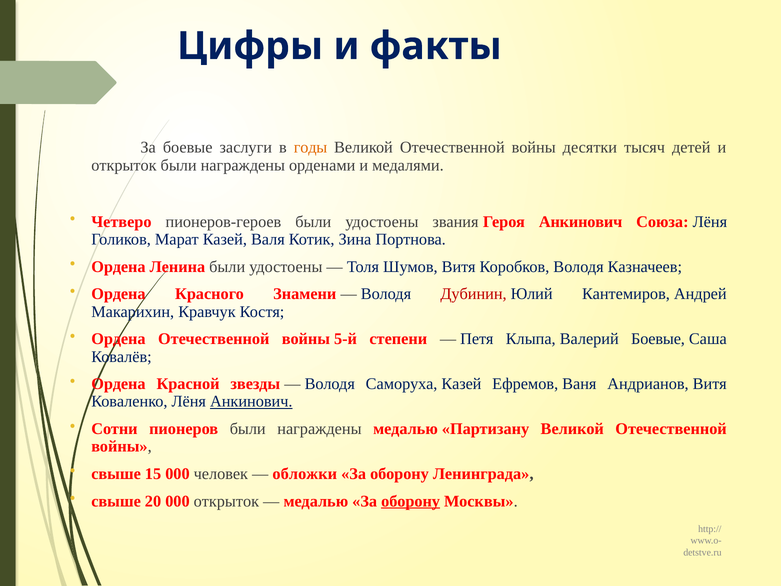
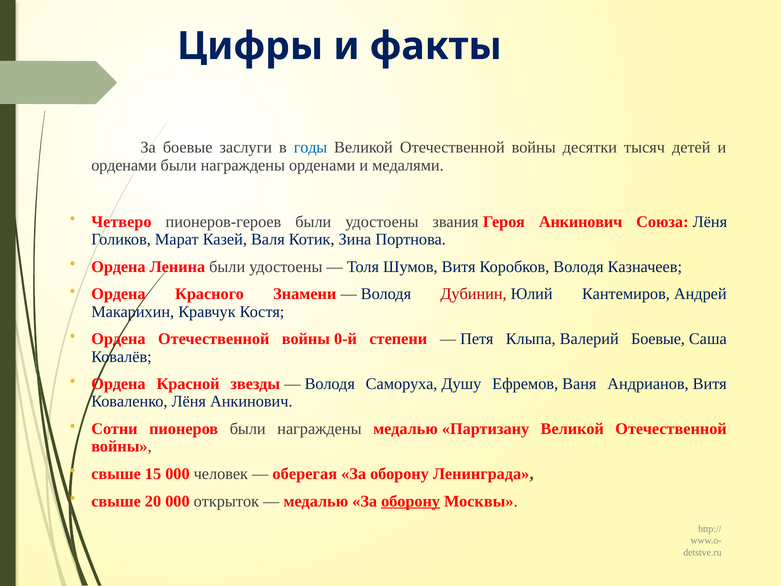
годы colour: orange -> blue
открыток at (124, 165): открыток -> орденами
5-й: 5-й -> 0-й
Саморуха Казей: Казей -> Душу
Анкинович at (251, 401) underline: present -> none
обложки: обложки -> оберегая
